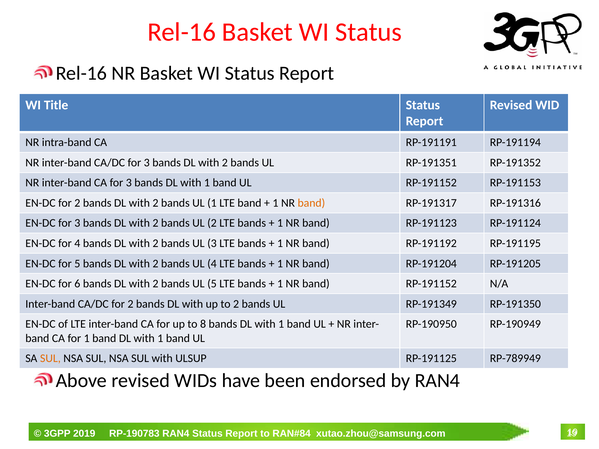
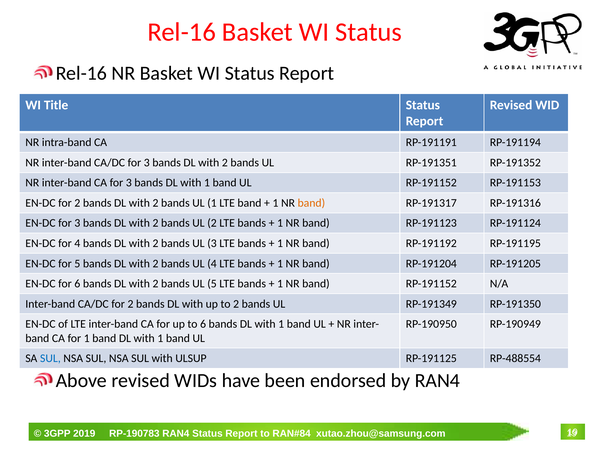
to 8: 8 -> 6
SUL at (50, 359) colour: orange -> blue
RP-789949: RP-789949 -> RP-488554
